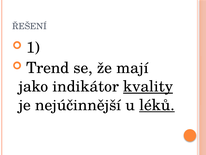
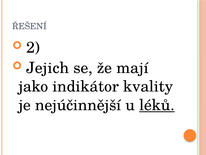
1: 1 -> 2
Trend: Trend -> Jejich
kvality underline: present -> none
